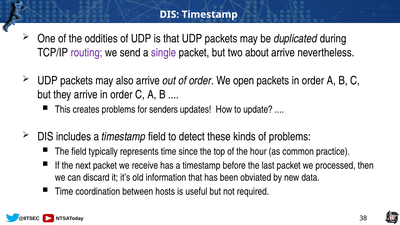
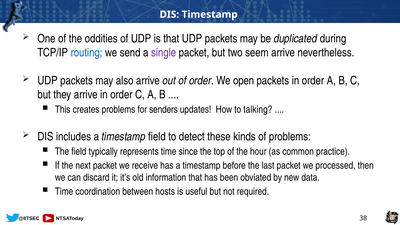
routing colour: purple -> blue
about: about -> seem
update: update -> talking
